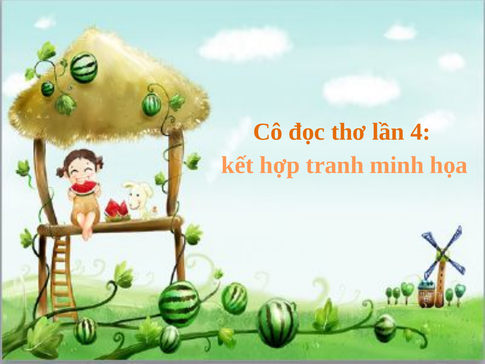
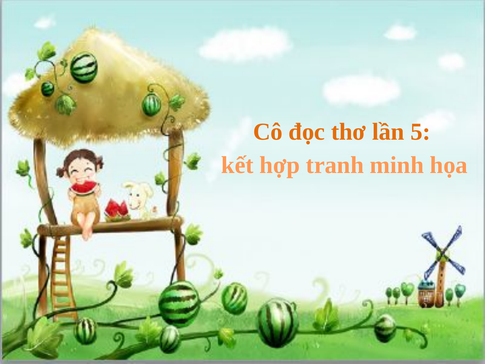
4: 4 -> 5
